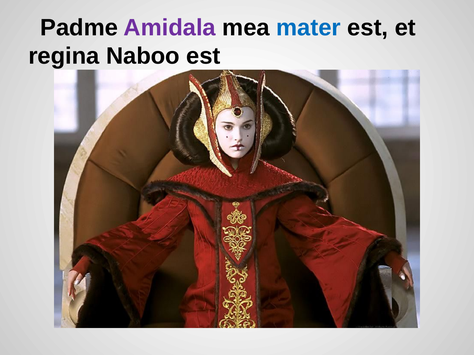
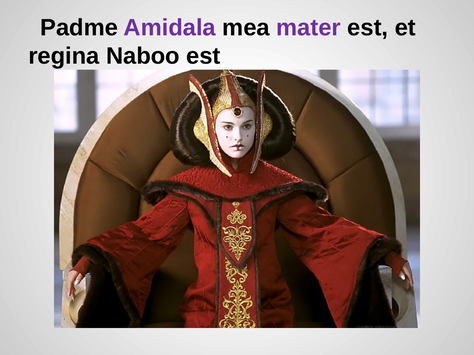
mater colour: blue -> purple
